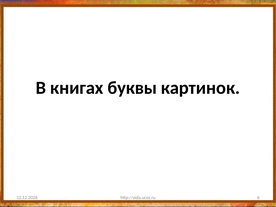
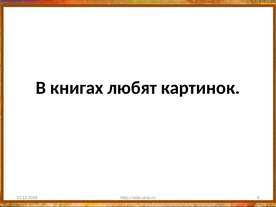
буквы: буквы -> любят
